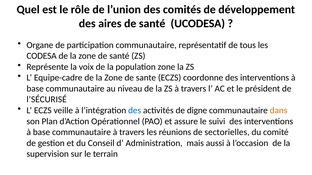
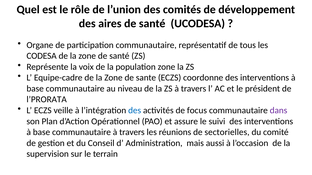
l’SÉCURISÉ: l’SÉCURISÉ -> l’PRORATA
digne: digne -> focus
dans colour: orange -> purple
